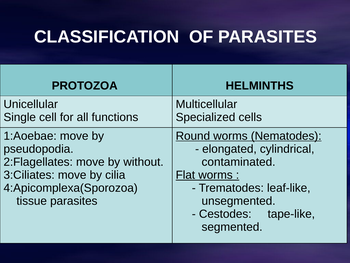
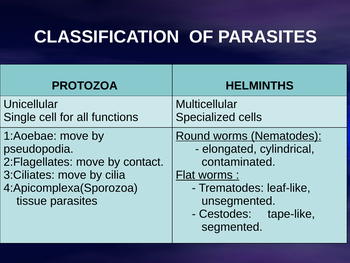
without: without -> contact
